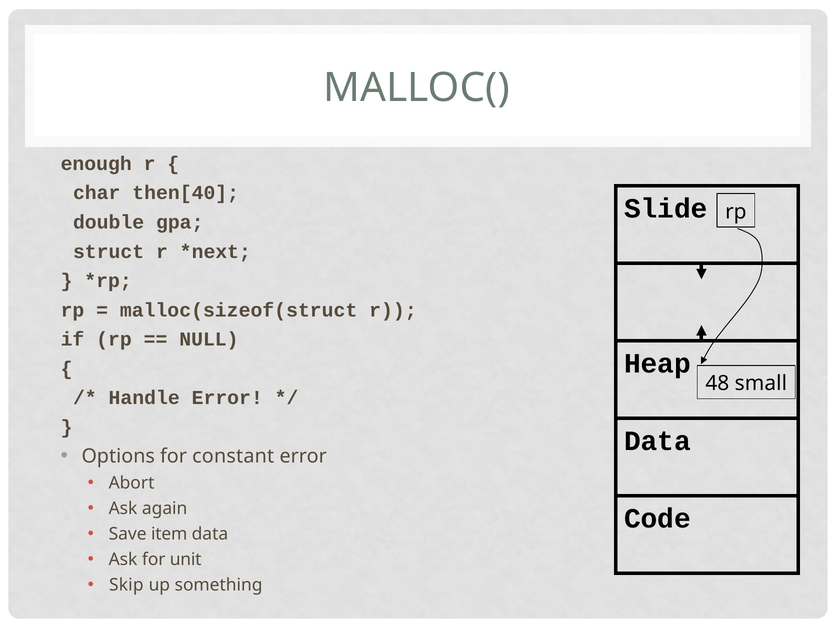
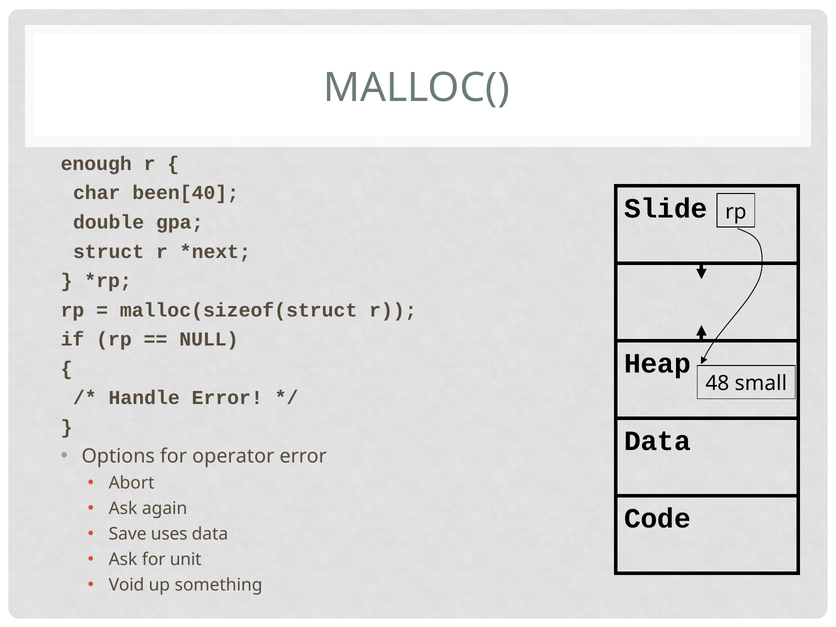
then[40: then[40 -> been[40
constant: constant -> operator
item: item -> uses
Skip: Skip -> Void
